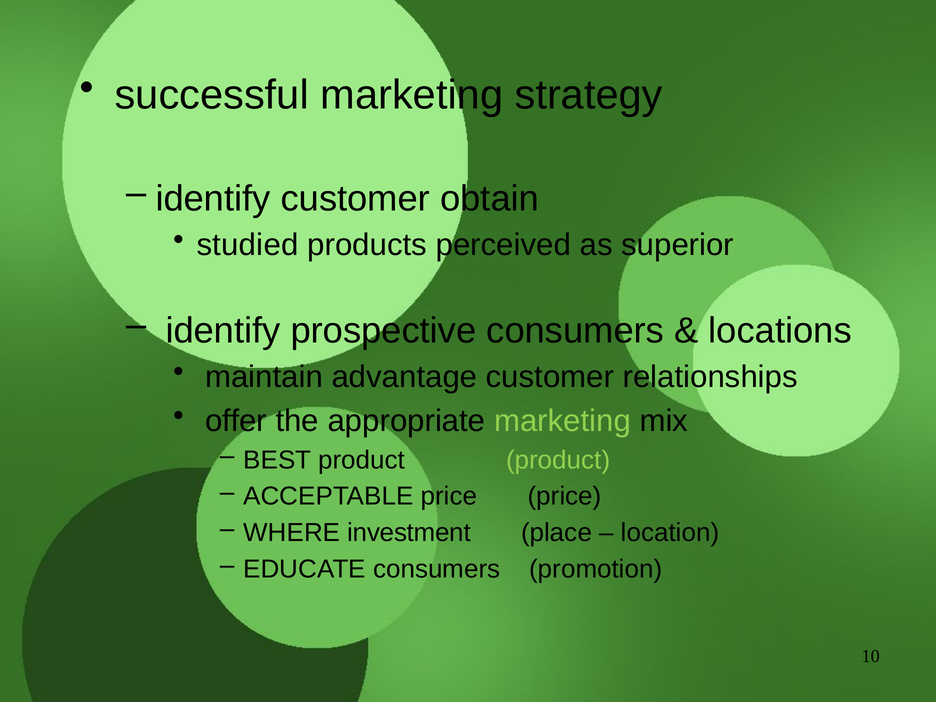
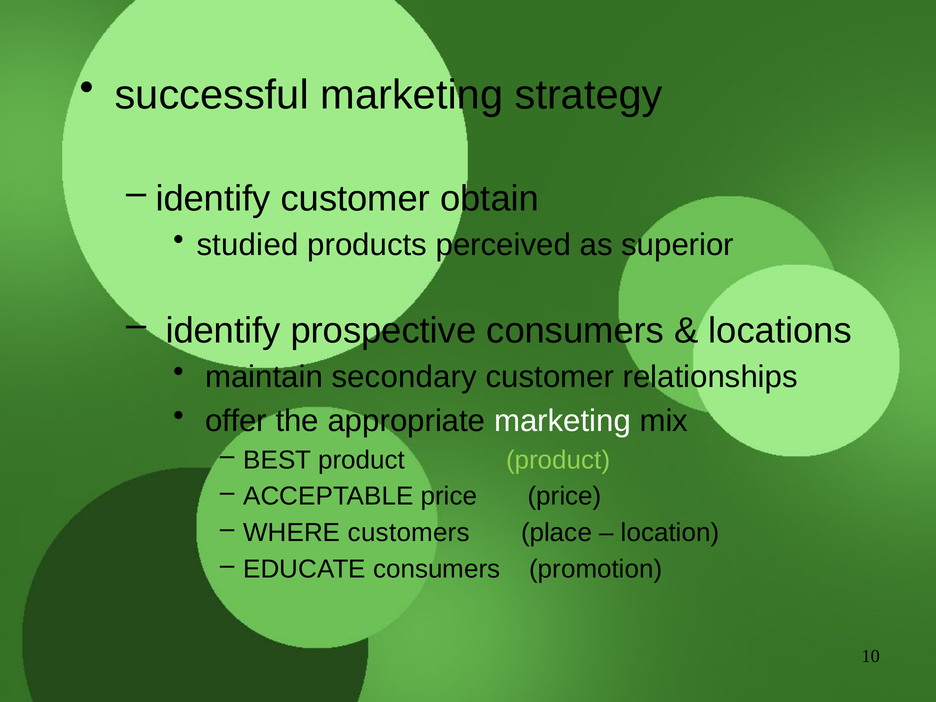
advantage: advantage -> secondary
marketing at (562, 421) colour: light green -> white
investment: investment -> customers
